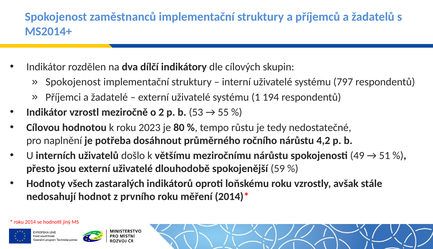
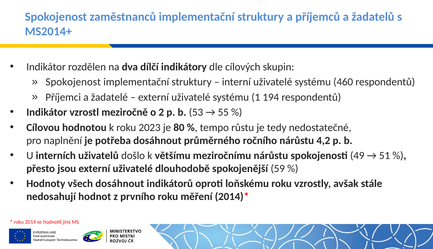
797: 797 -> 460
všech zastaralých: zastaralých -> dosáhnout
